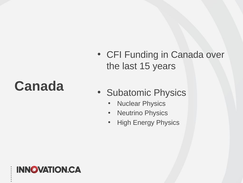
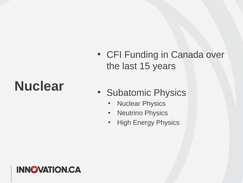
Canada at (39, 86): Canada -> Nuclear
